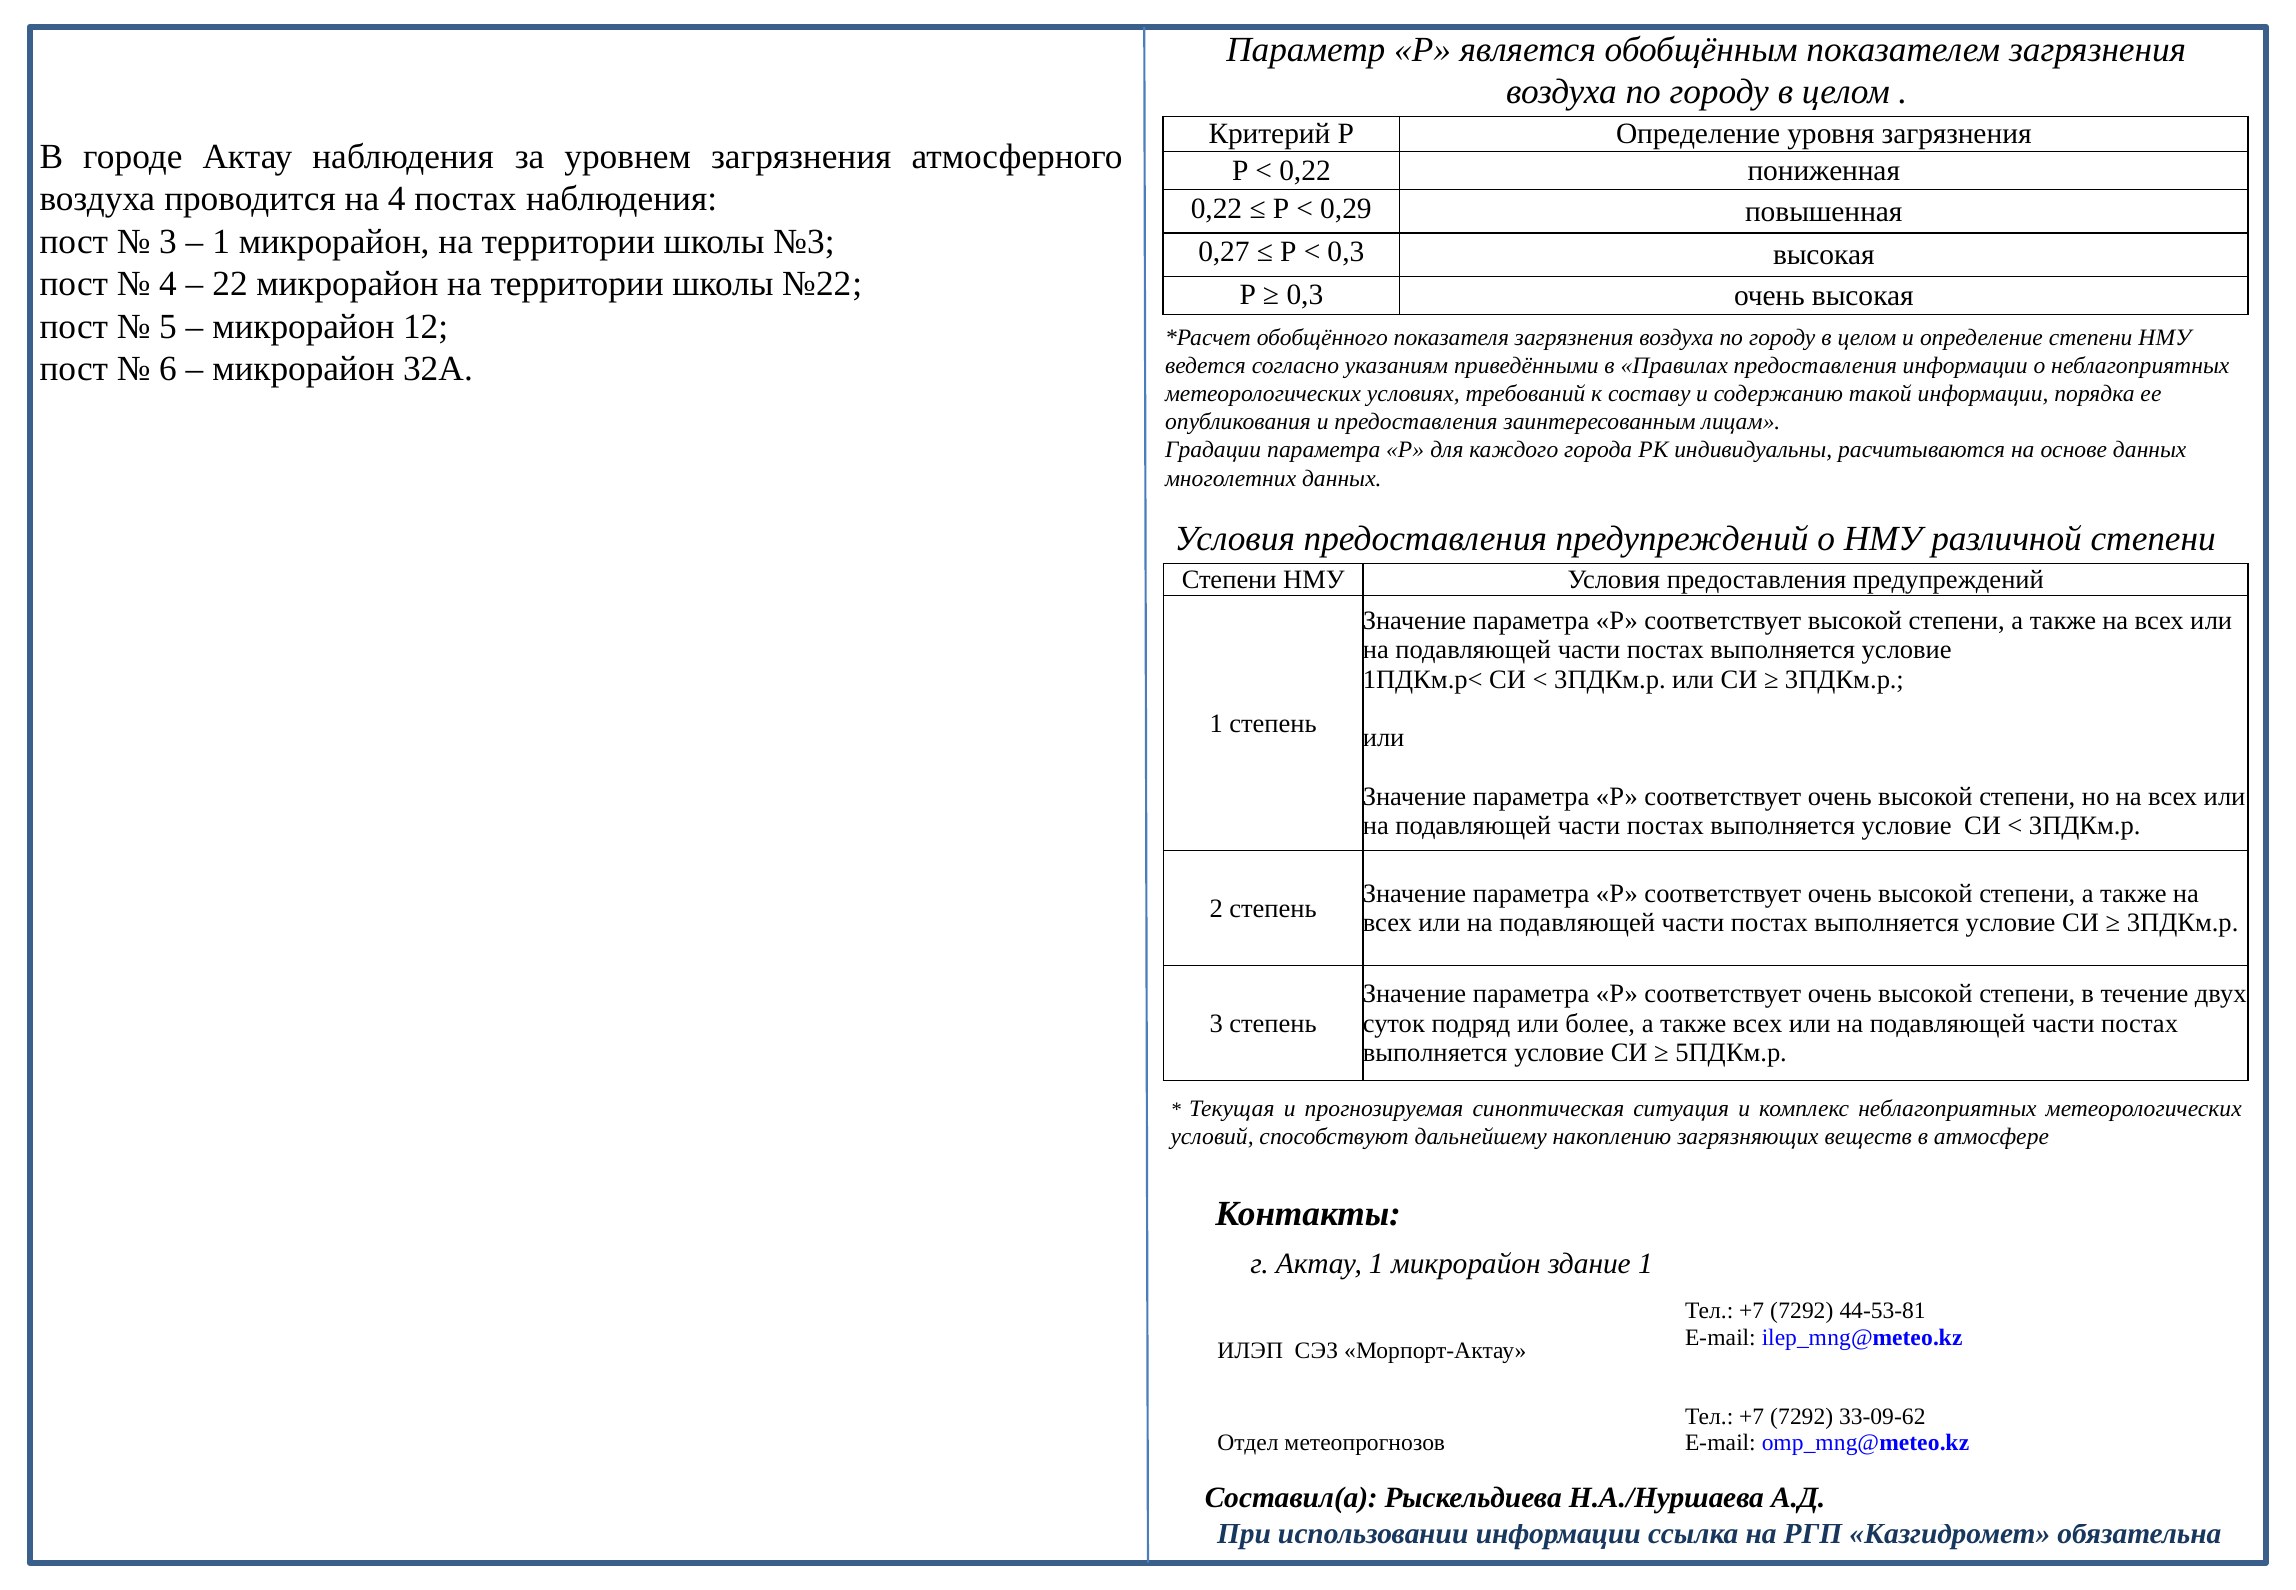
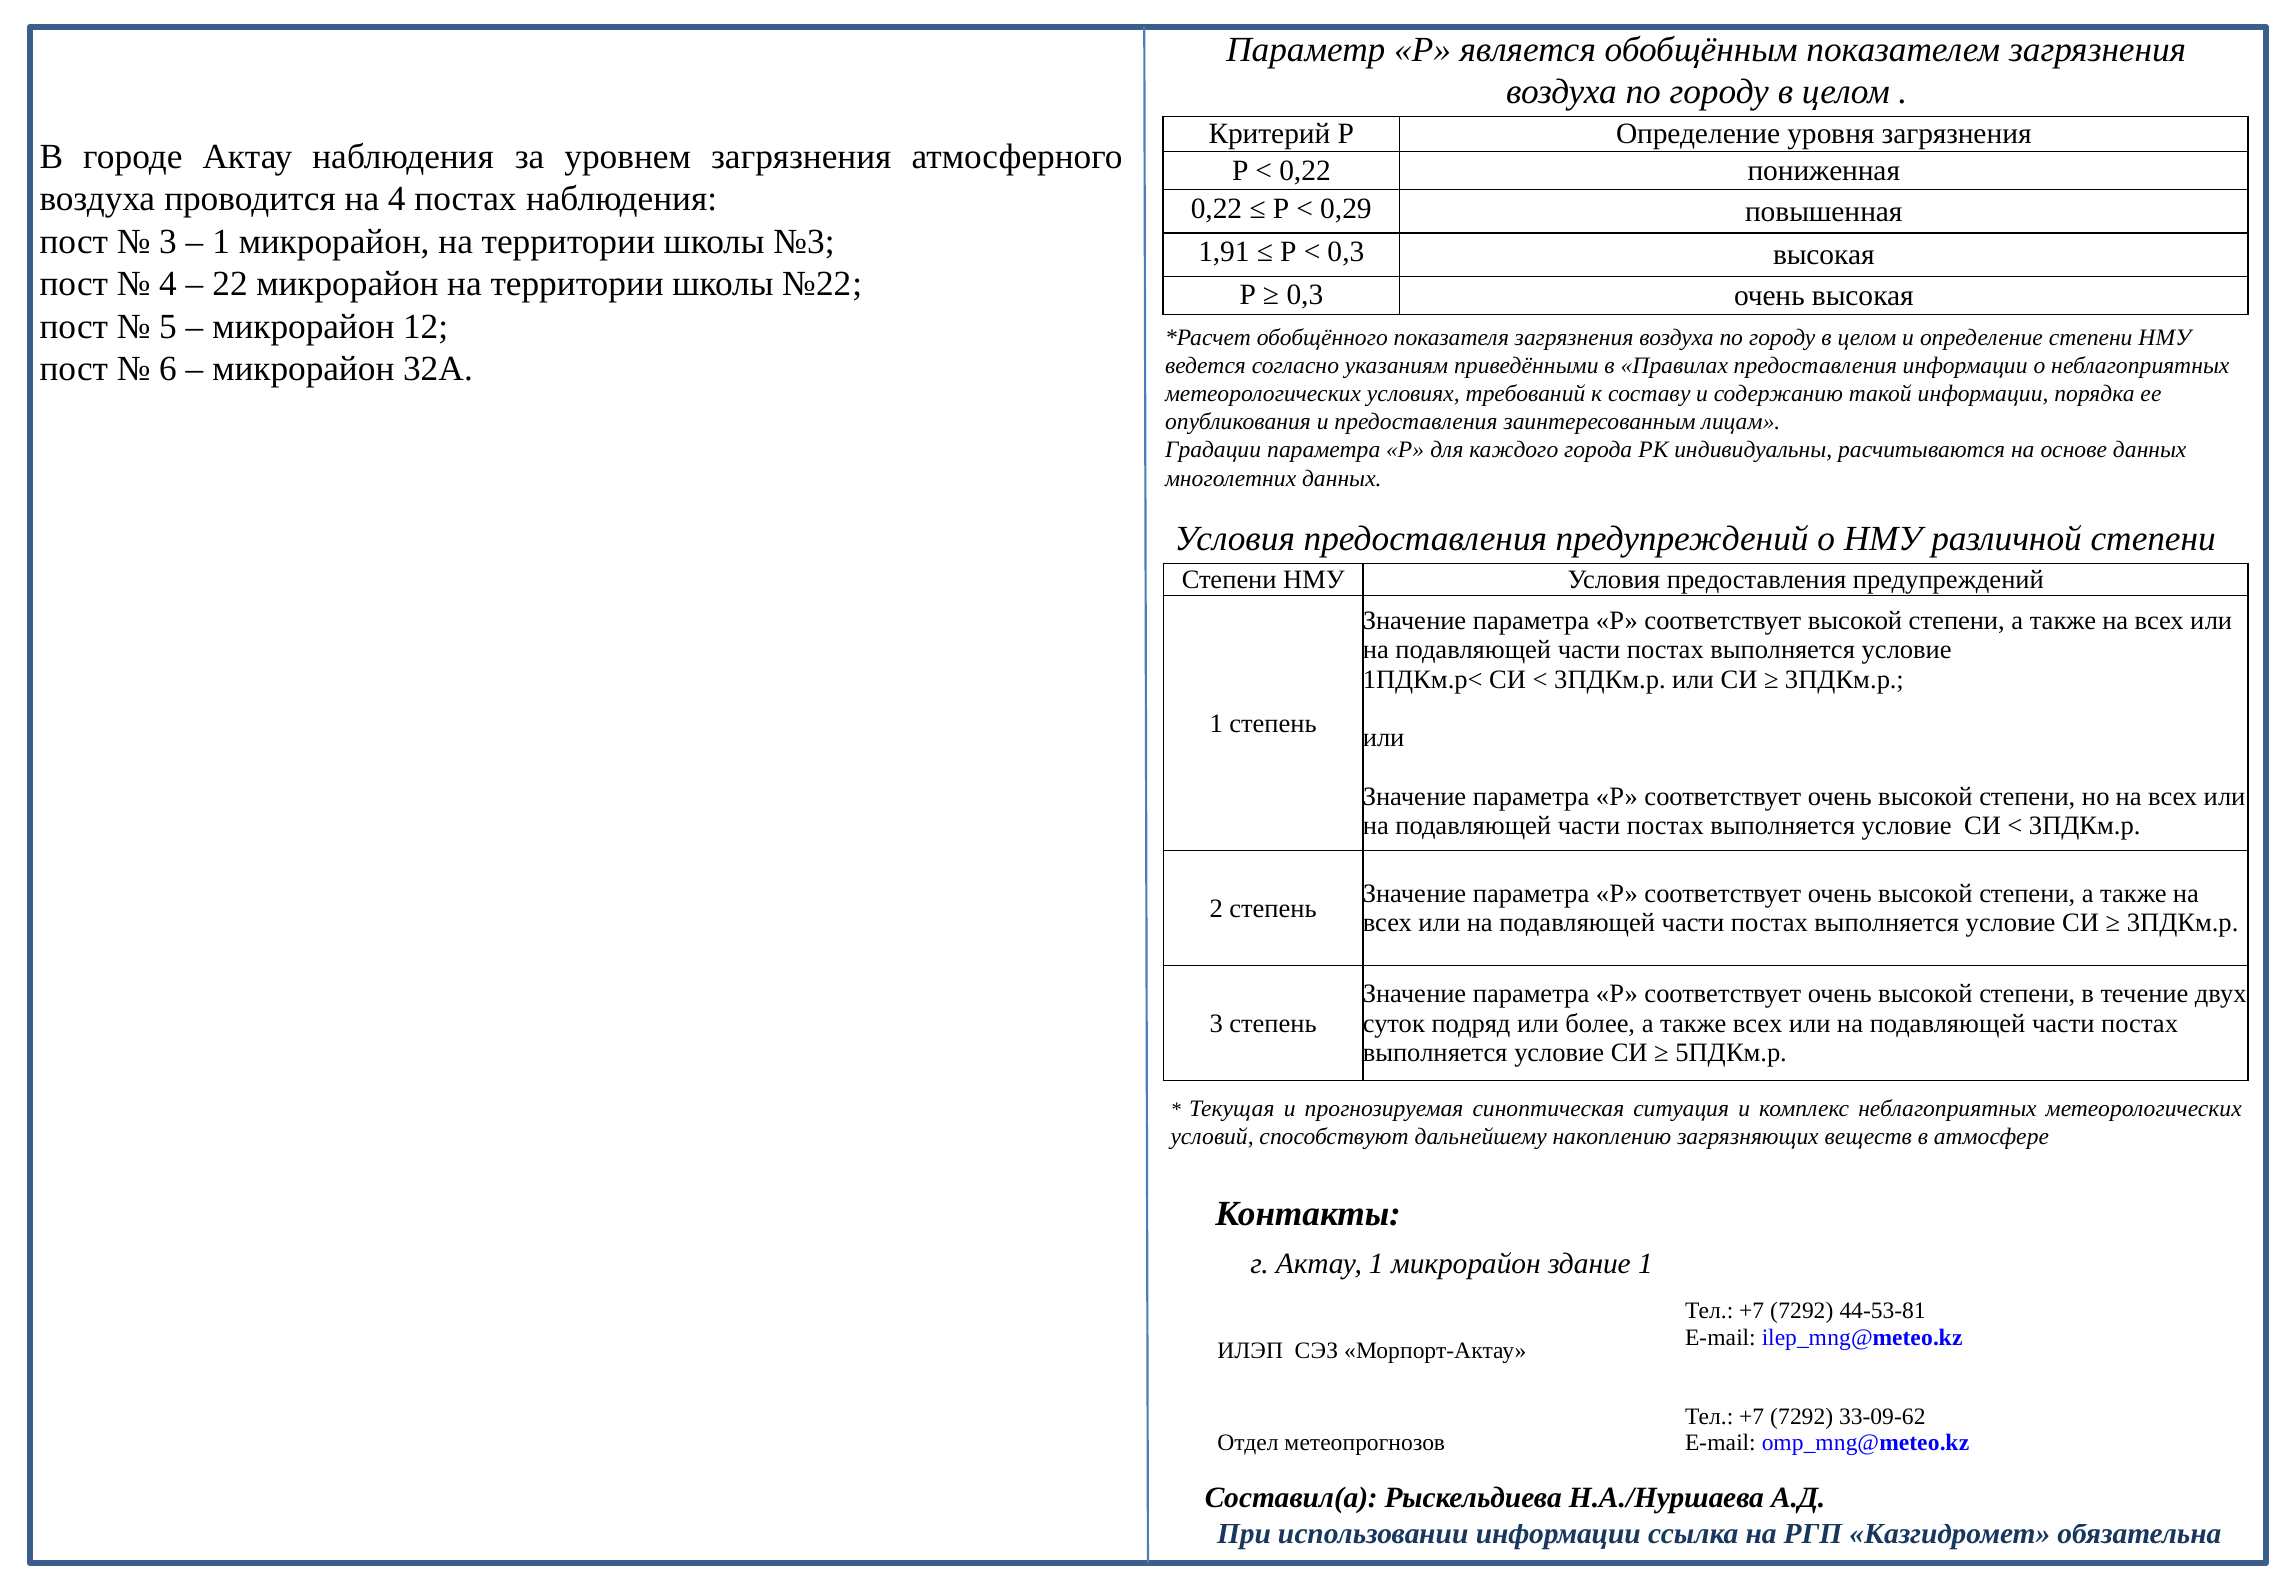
0,27: 0,27 -> 1,91
